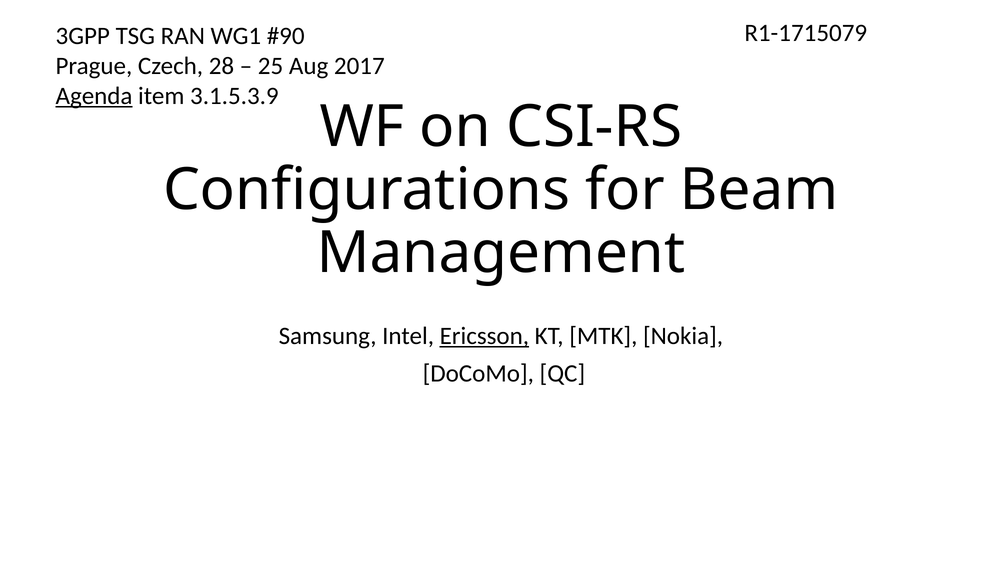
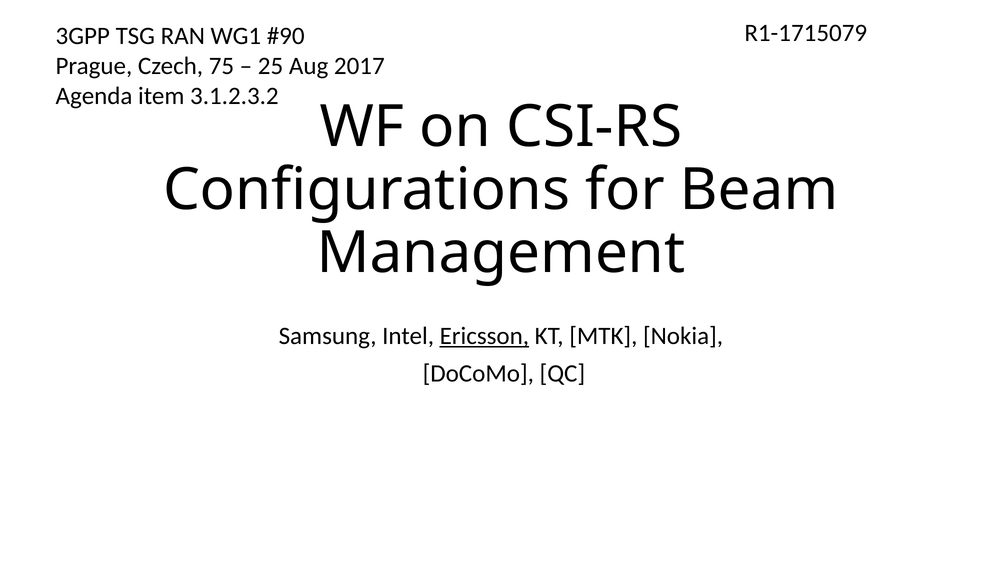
28: 28 -> 75
Agenda underline: present -> none
3.1.5.3.9: 3.1.5.3.9 -> 3.1.2.3.2
